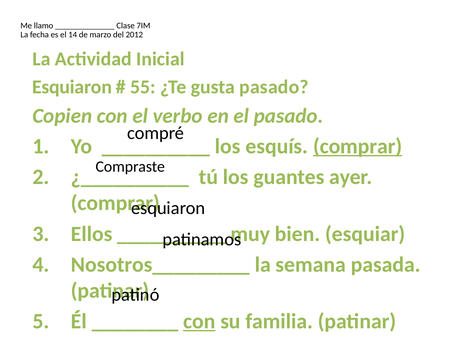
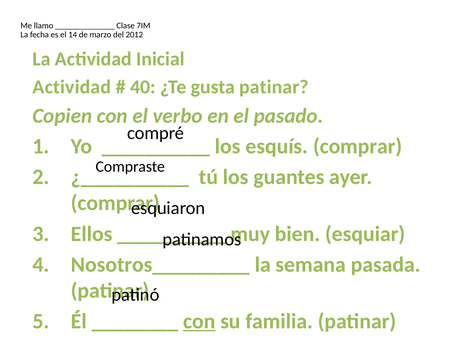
Esquiaron at (72, 87): Esquiaron -> Actividad
55: 55 -> 40
gusta pasado: pasado -> patinar
comprar at (358, 146) underline: present -> none
